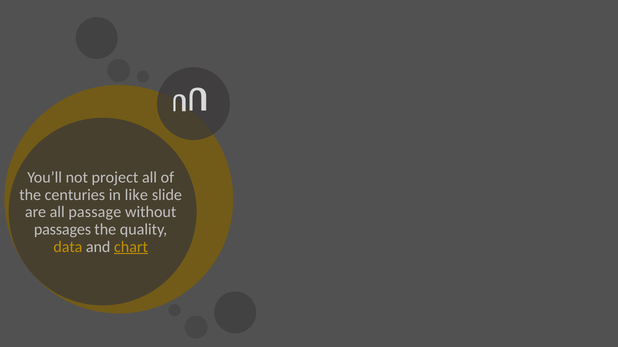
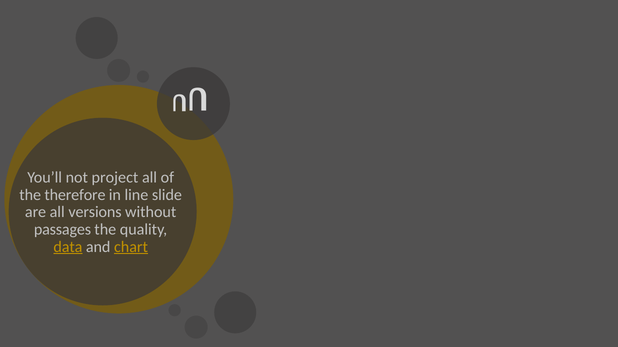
centuries: centuries -> therefore
like: like -> line
passage: passage -> versions
data underline: none -> present
